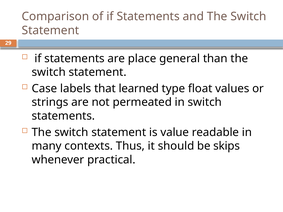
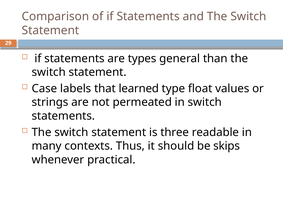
place: place -> types
value: value -> three
